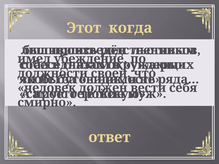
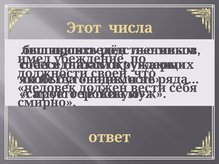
когда: когда -> числа
